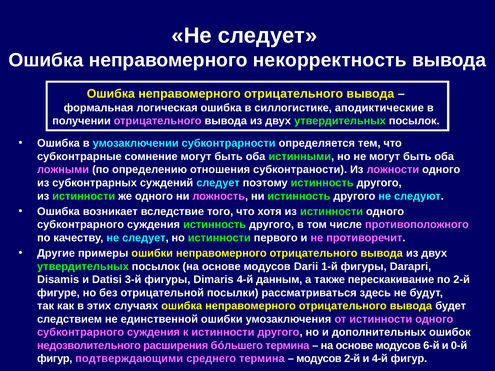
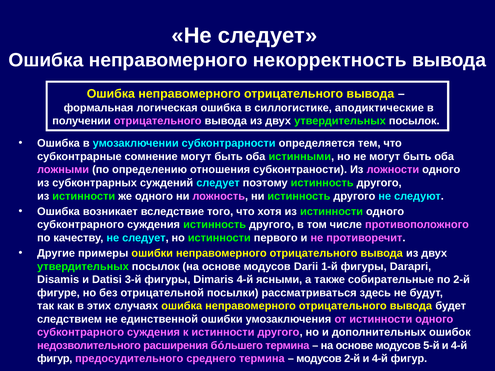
данным: данным -> ясными
перескакивание: перескакивание -> собирательные
6-й: 6-й -> 5-й
0-й at (459, 346): 0-й -> 4-й
подтверждающими: подтверждающими -> предосудительного
